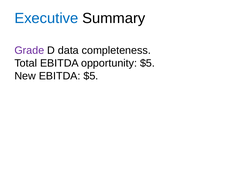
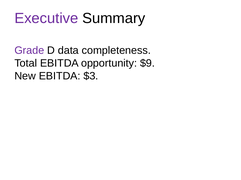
Executive colour: blue -> purple
opportunity $5: $5 -> $9
EBITDA $5: $5 -> $3
